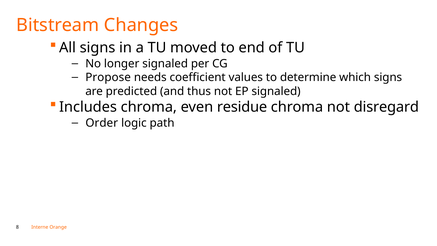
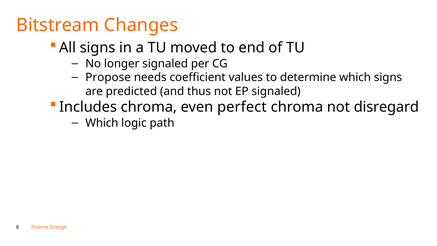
residue: residue -> perfect
Order at (102, 123): Order -> Which
